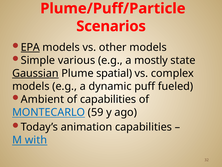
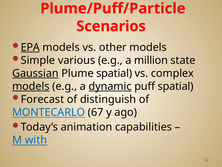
mostly: mostly -> million
models at (31, 86) underline: none -> present
dynamic underline: none -> present
puff fueled: fueled -> spatial
Ambient: Ambient -> Forecast
of capabilities: capabilities -> distinguish
59: 59 -> 67
